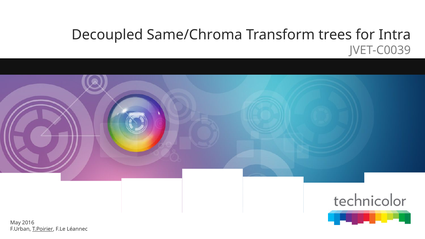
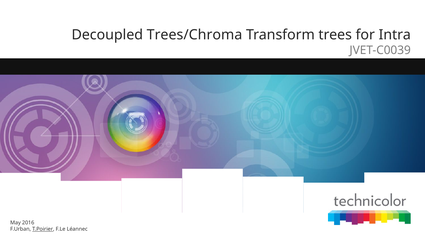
Same/Chroma: Same/Chroma -> Trees/Chroma
